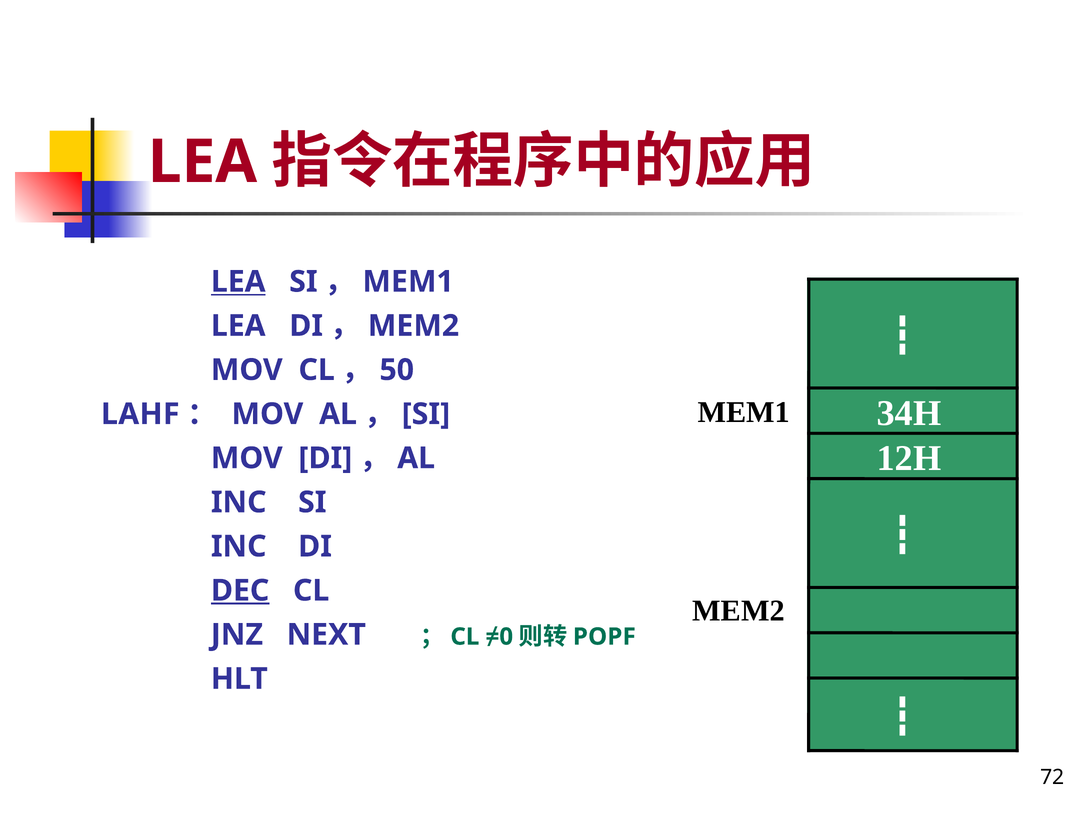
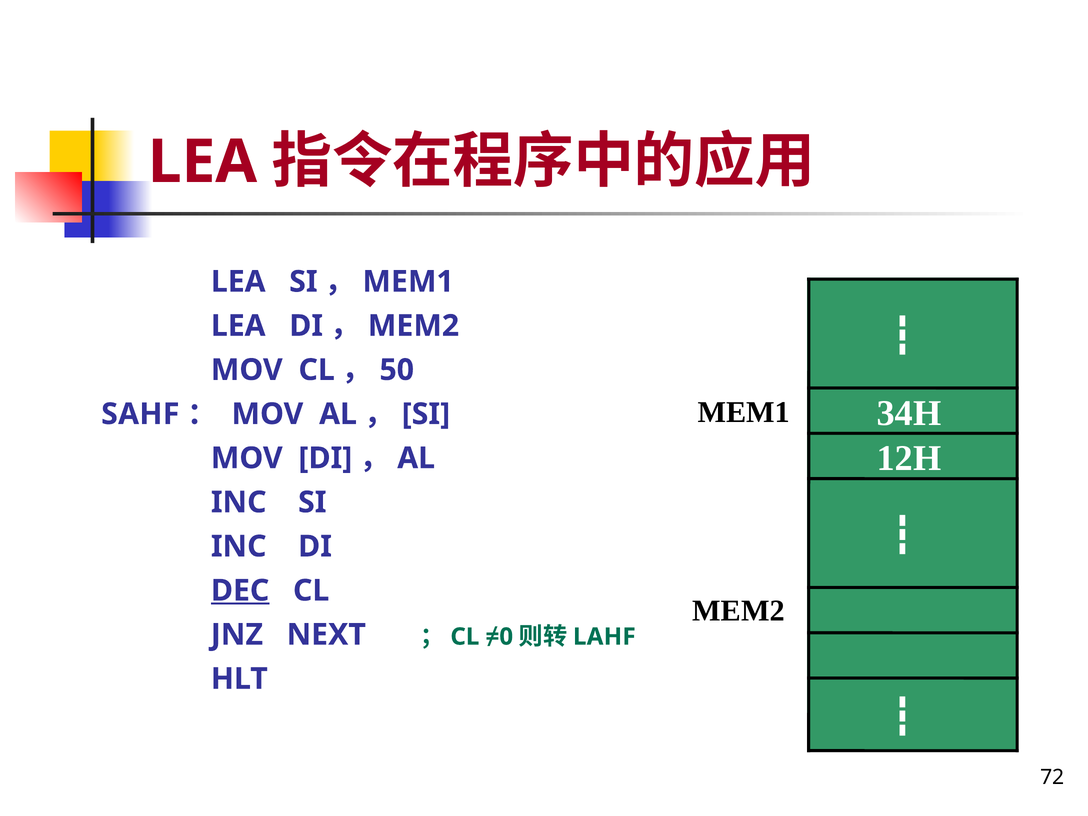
LEA at (238, 282) underline: present -> none
LAHF: LAHF -> SAHF
POPF: POPF -> LAHF
